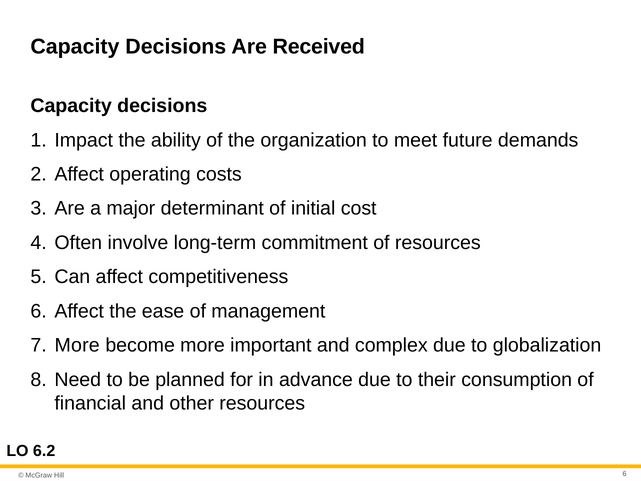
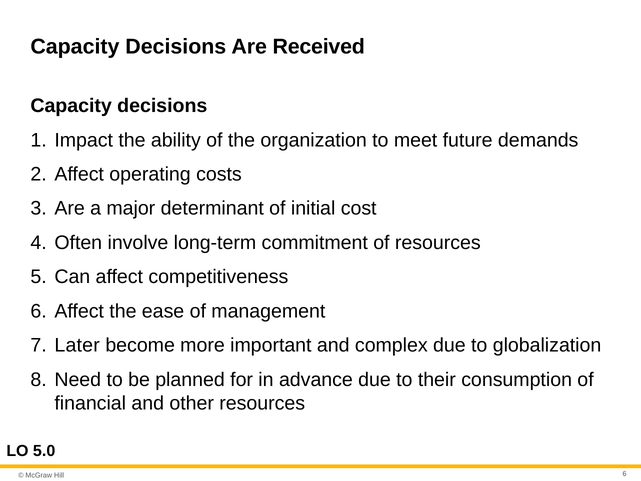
More at (77, 345): More -> Later
6.2: 6.2 -> 5.0
